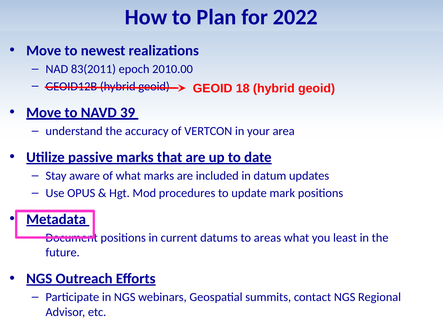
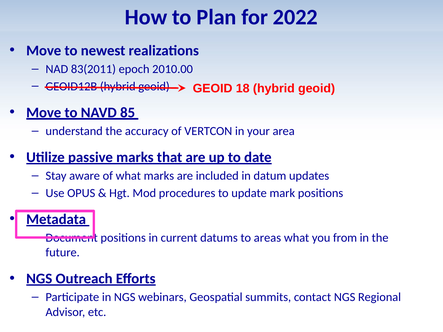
39: 39 -> 85
least: least -> from
